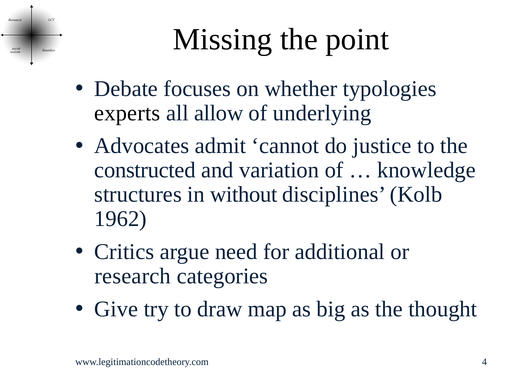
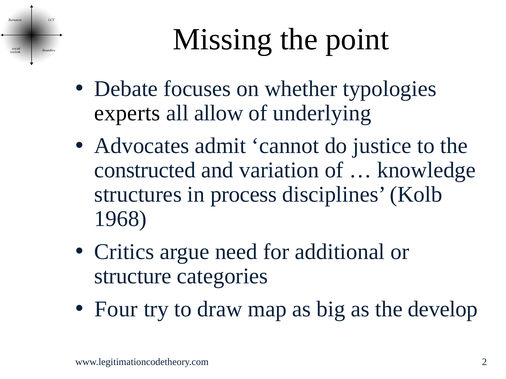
without: without -> process
1962: 1962 -> 1968
research: research -> structure
Give: Give -> Four
thought: thought -> develop
4: 4 -> 2
